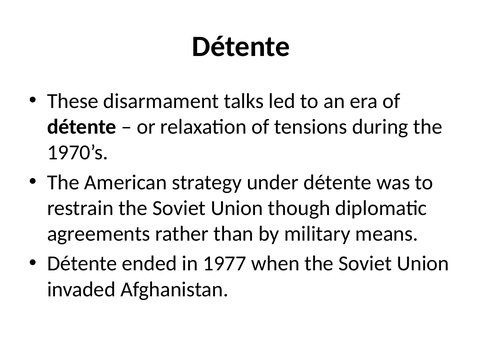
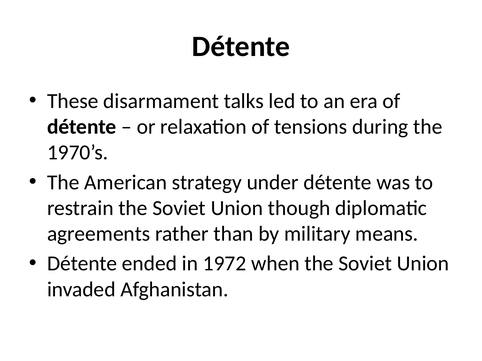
1977: 1977 -> 1972
